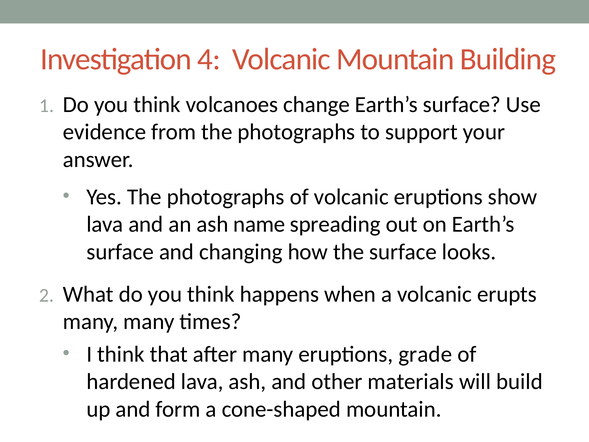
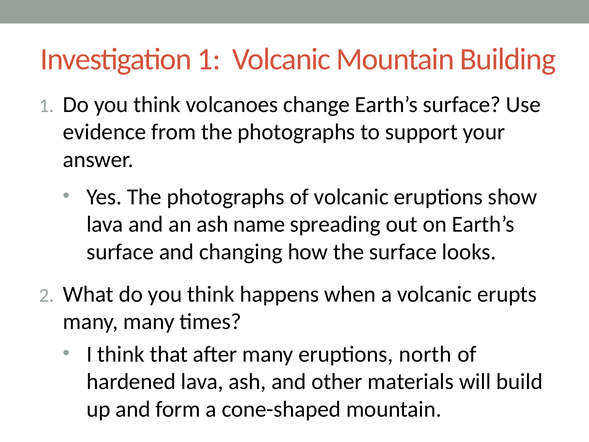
Investigation 4: 4 -> 1
grade: grade -> north
